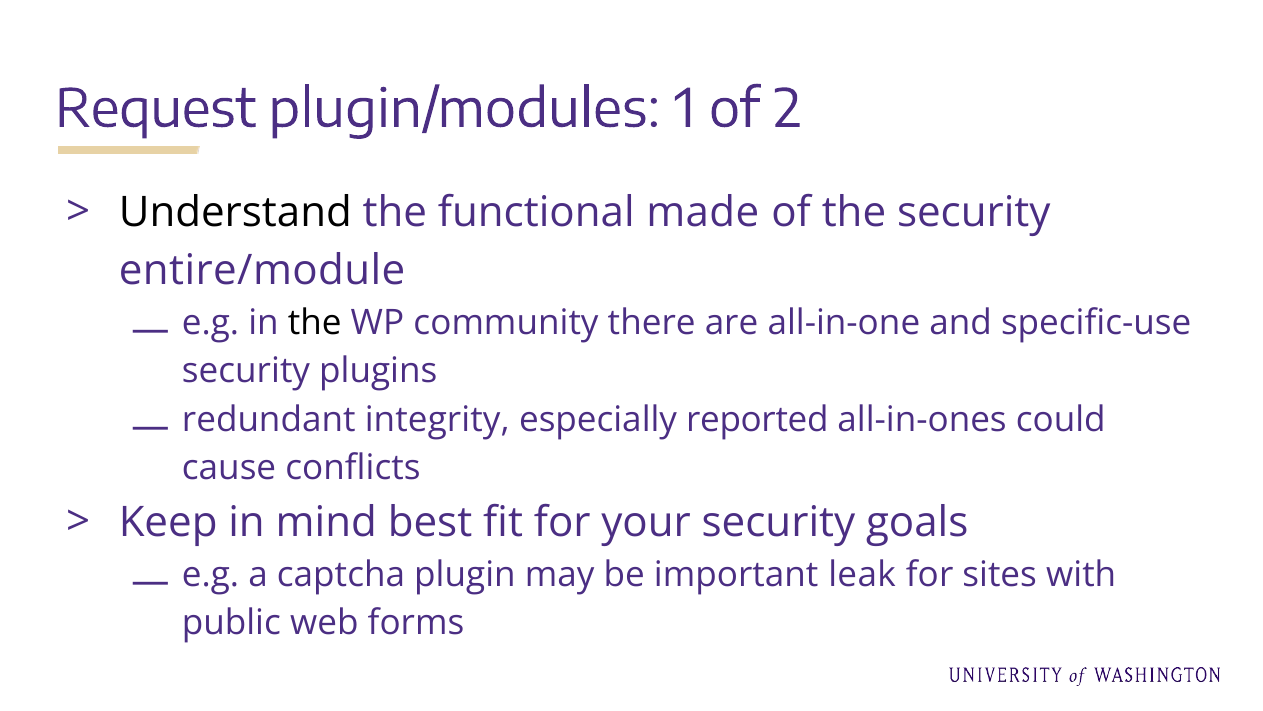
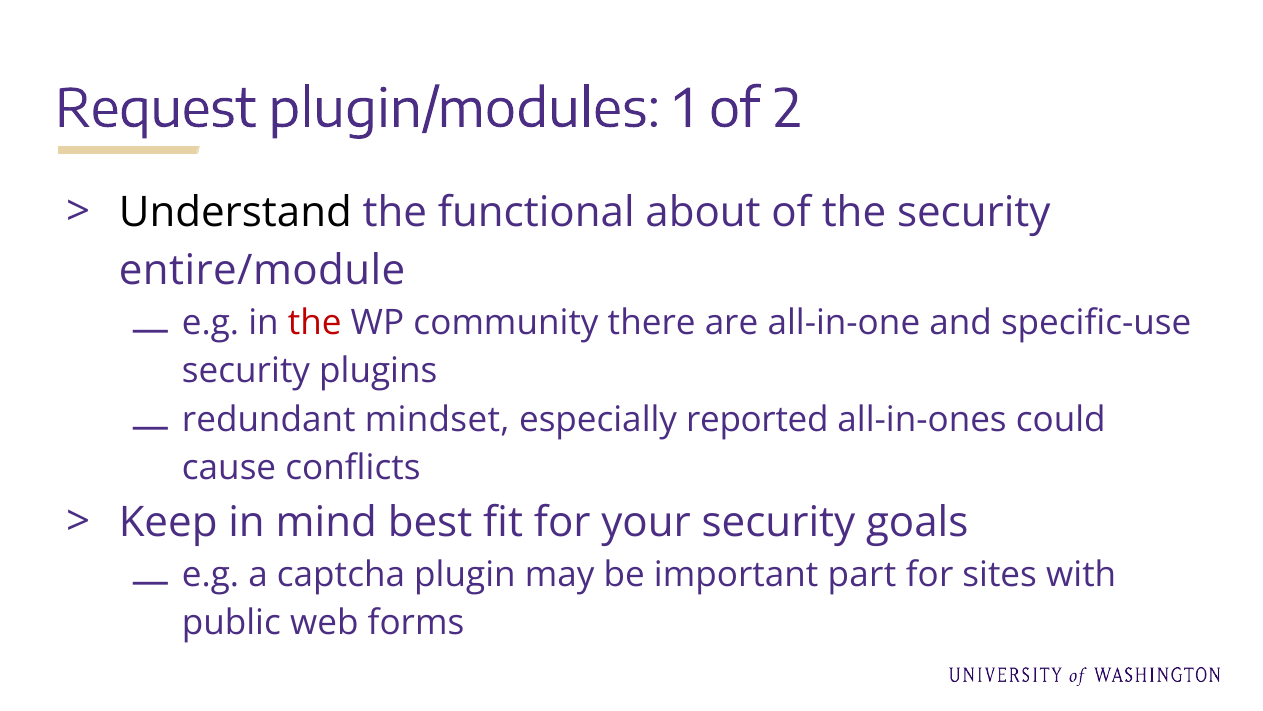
made: made -> about
the at (315, 322) colour: black -> red
integrity: integrity -> mindset
leak: leak -> part
